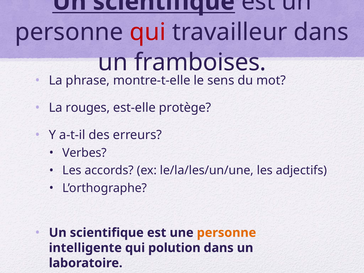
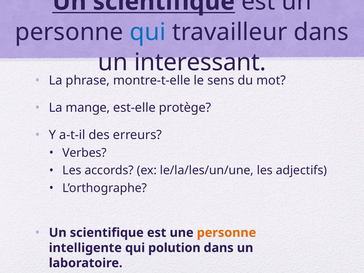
qui at (148, 32) colour: red -> blue
framboises: framboises -> interessant
rouges: rouges -> mange
